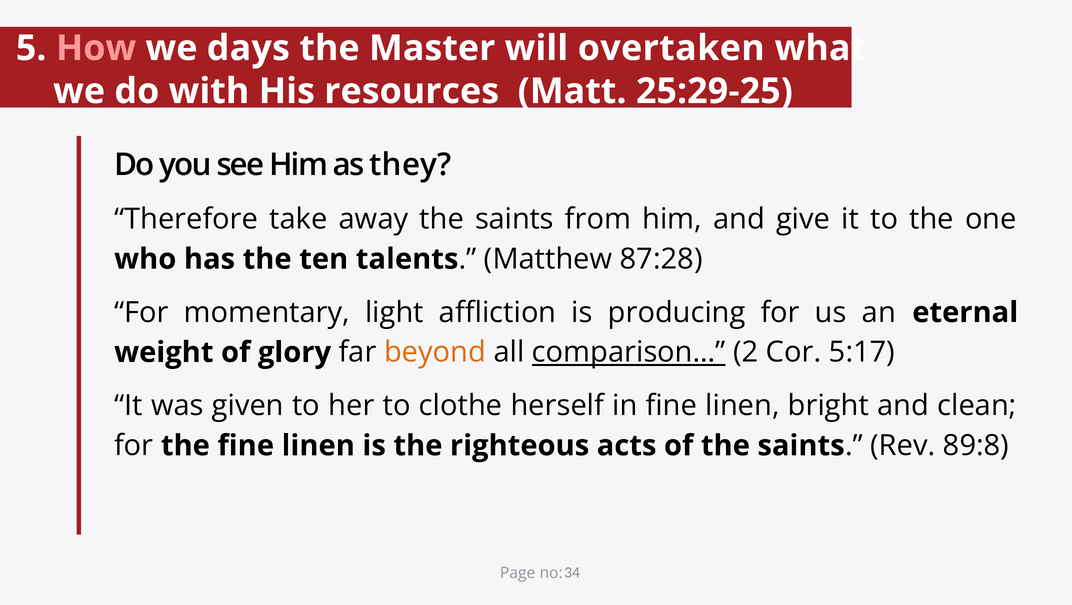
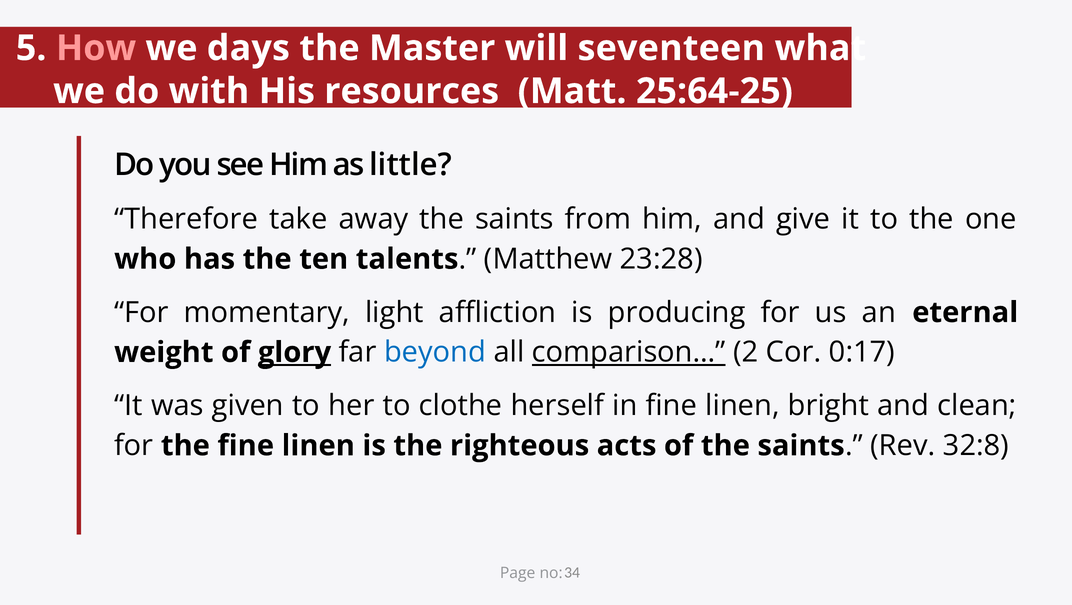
overtaken: overtaken -> seventeen
25:29-25: 25:29-25 -> 25:64-25
they: they -> little
87:28: 87:28 -> 23:28
glory underline: none -> present
beyond colour: orange -> blue
5:17: 5:17 -> 0:17
89:8: 89:8 -> 32:8
